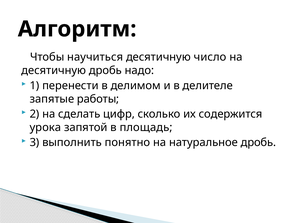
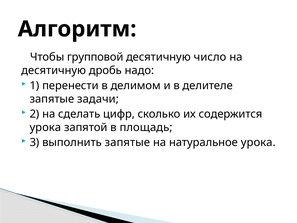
научиться: научиться -> групповой
работы: работы -> задачи
выполнить понятно: понятно -> запятые
натуральное дробь: дробь -> урока
